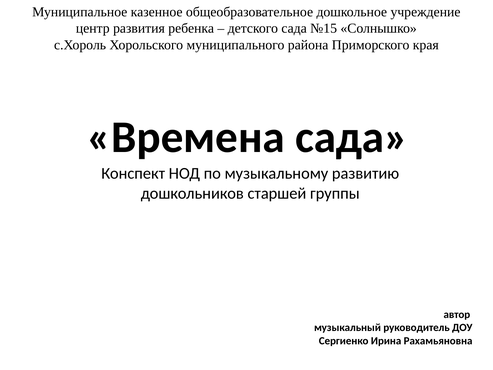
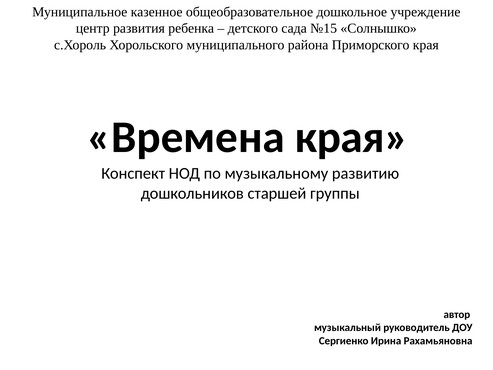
Времена сада: сада -> края
